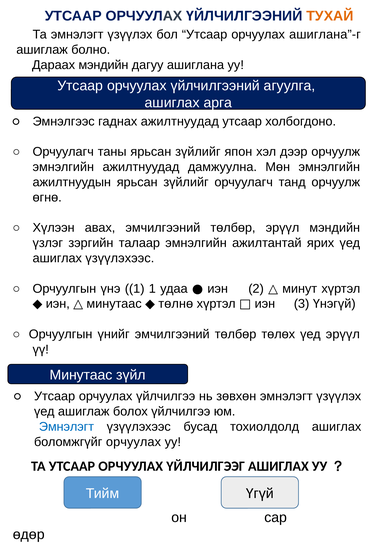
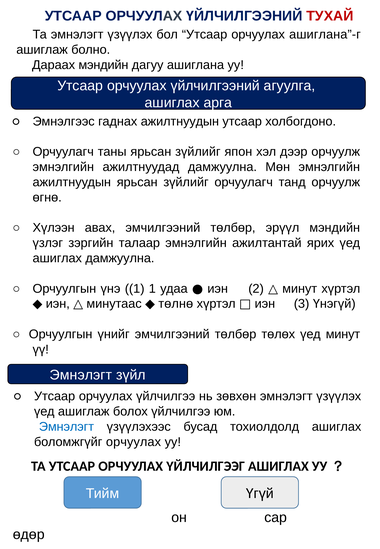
ТУХАЙ colour: orange -> red
гаднах ажилтнуудад: ажилтнуудад -> ажилтнуудын
ашиглах үзүүлэхээс: үзүүлэхээс -> дамжуулна
үед эрүүл: эрүүл -> минут
Минутаас at (81, 375): Минутаас -> Эмнэлэгт
